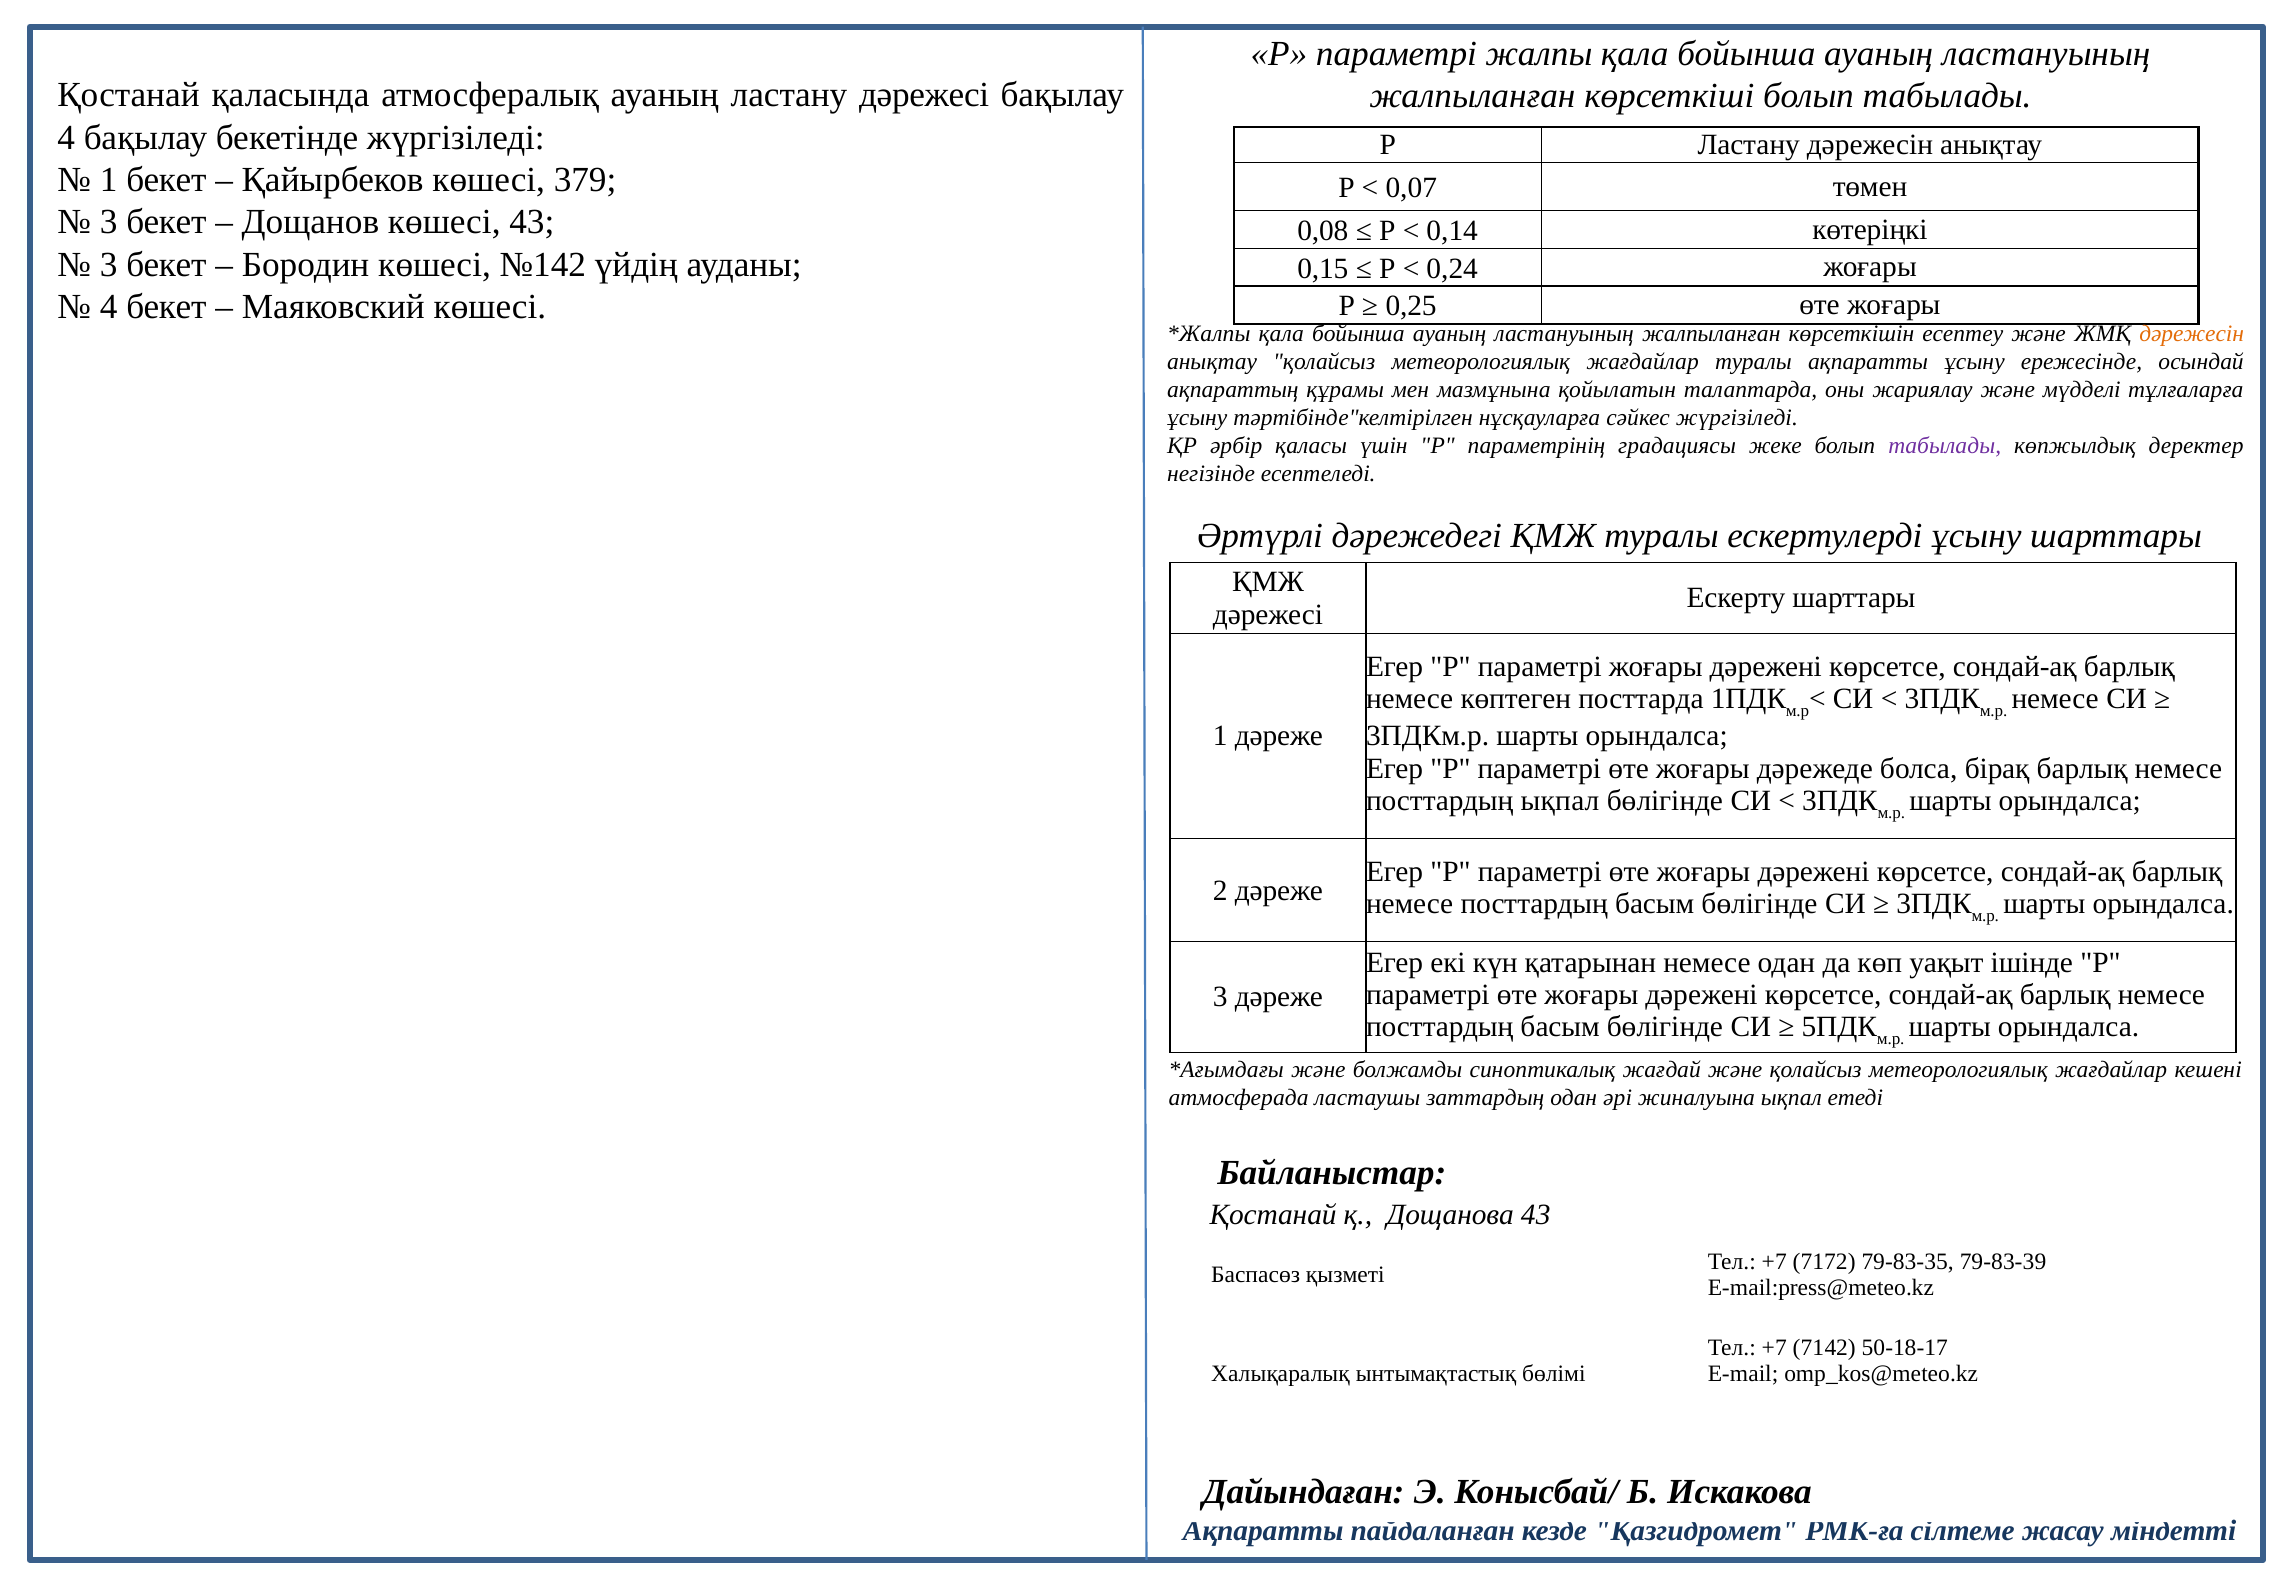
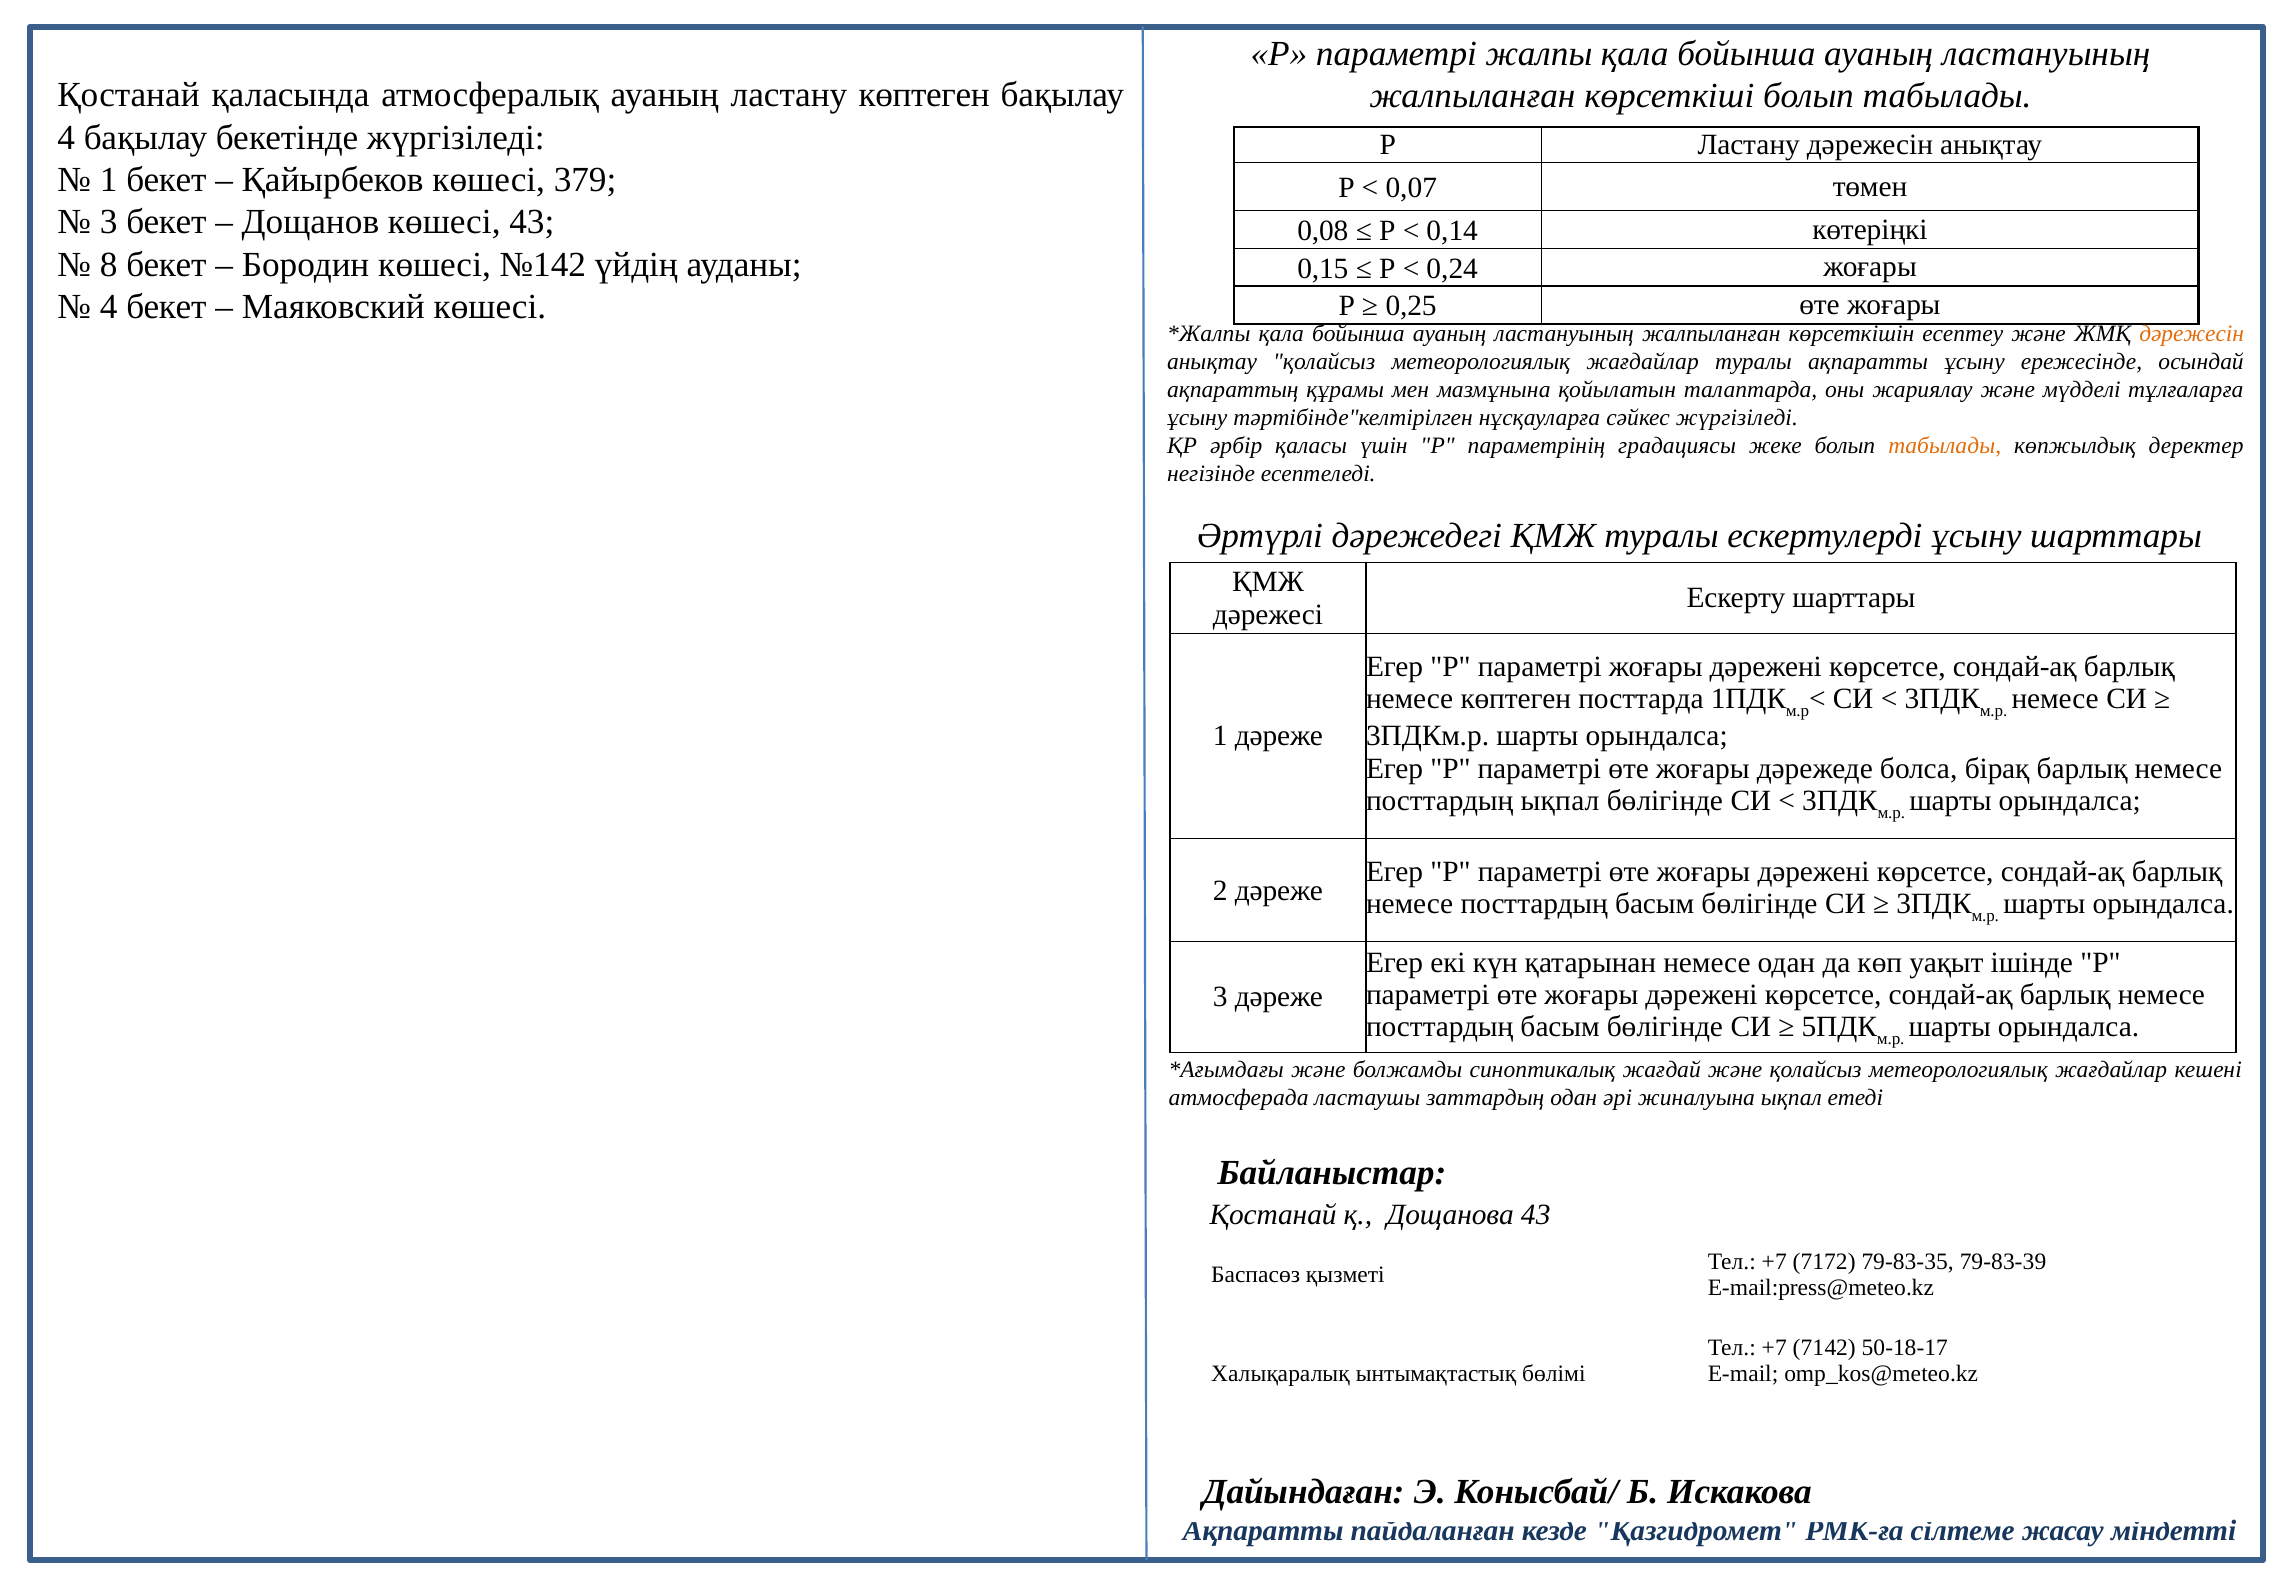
ластану дәрежесі: дәрежесі -> көптеген
3 at (109, 265): 3 -> 8
табылады at (1945, 446) colour: purple -> orange
